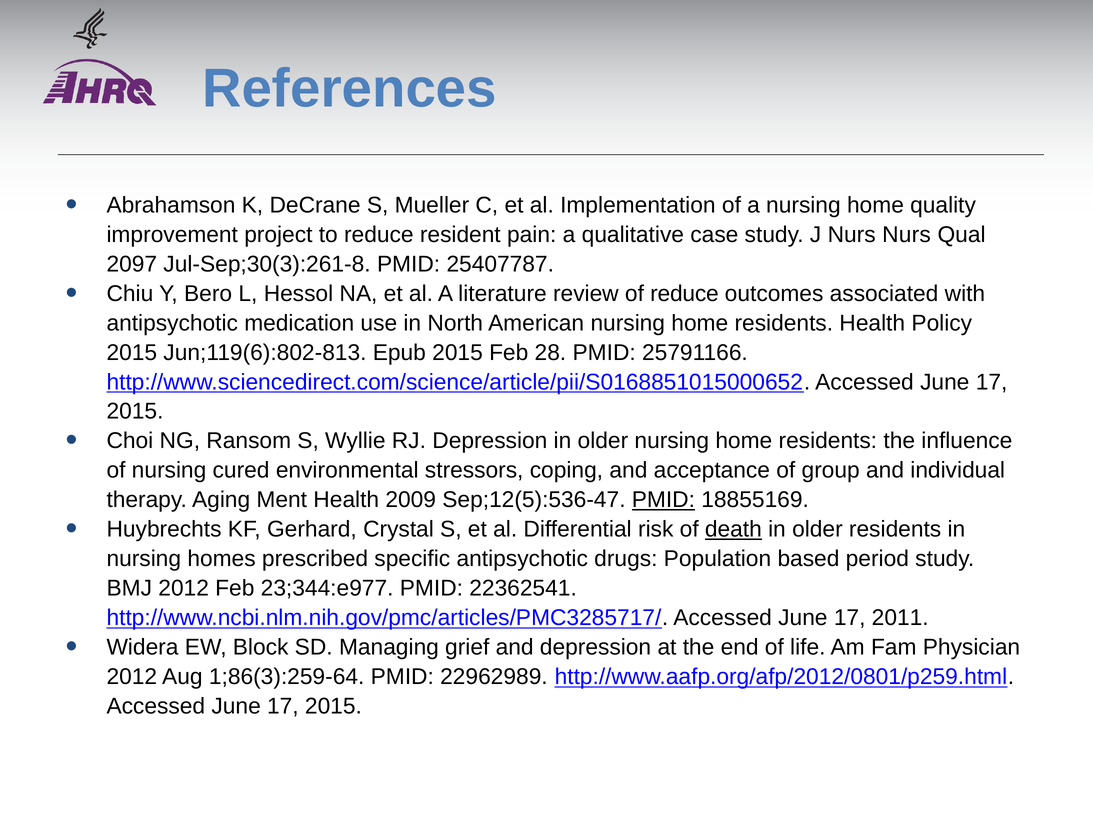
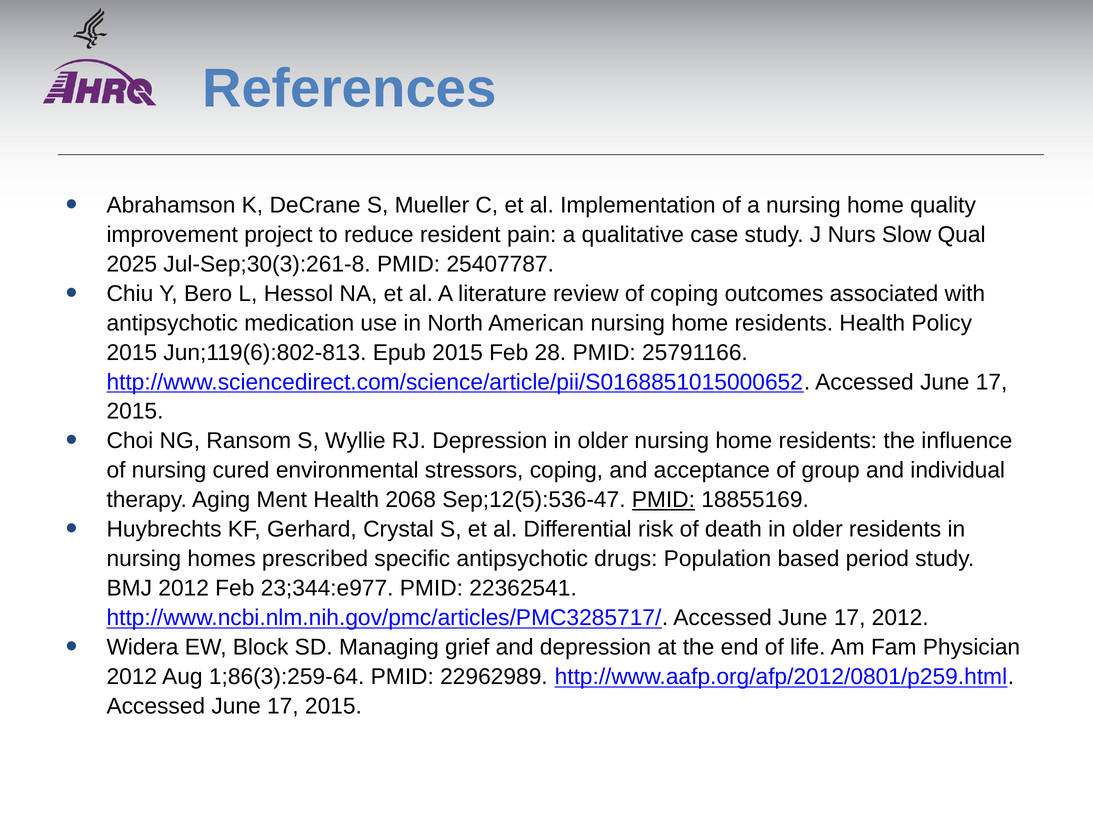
Nurs Nurs: Nurs -> Slow
2097: 2097 -> 2025
of reduce: reduce -> coping
2009: 2009 -> 2068
death underline: present -> none
17 2011: 2011 -> 2012
